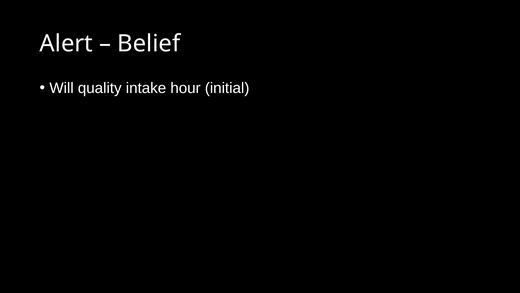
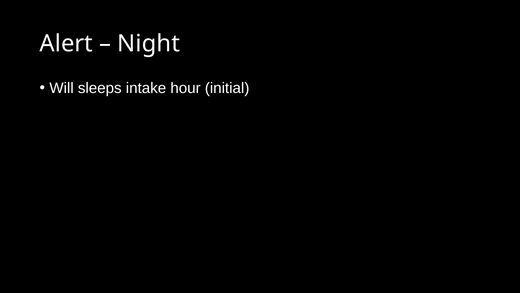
Belief: Belief -> Night
quality: quality -> sleeps
